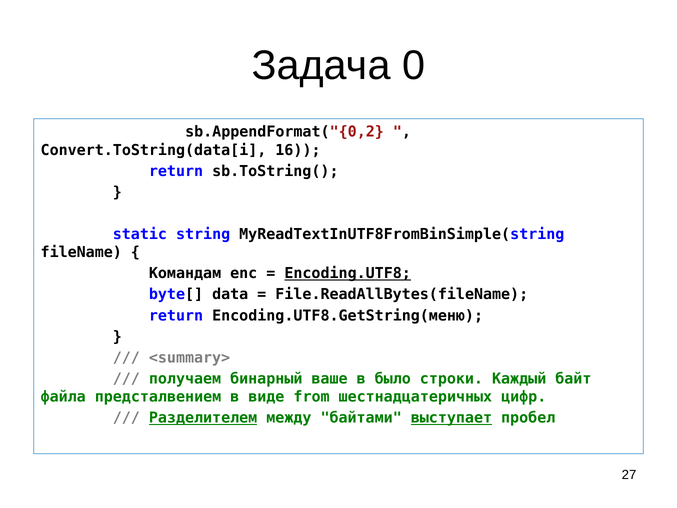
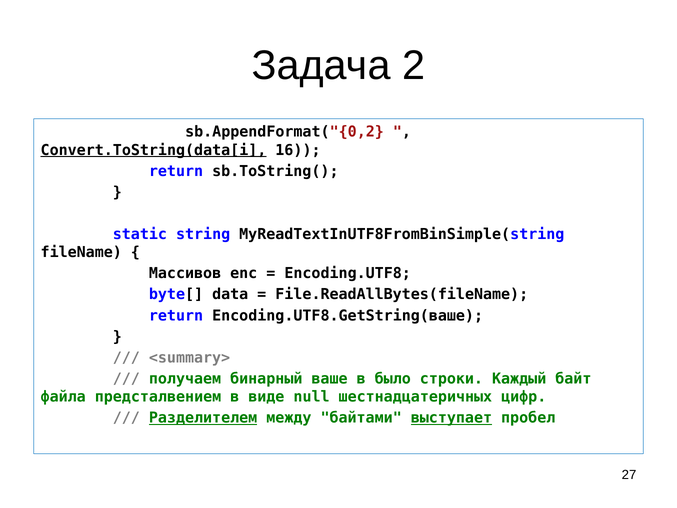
0: 0 -> 2
Convert.ToString(data[i underline: none -> present
Командам: Командам -> Массивов
Encoding.UTF8 underline: present -> none
Encoding.UTF8.GetString(меню: Encoding.UTF8.GetString(меню -> Encoding.UTF8.GetString(ваше
from: from -> null
